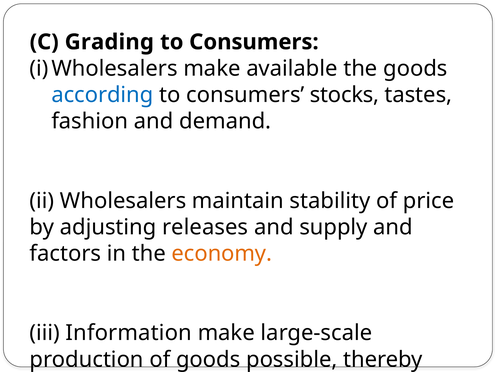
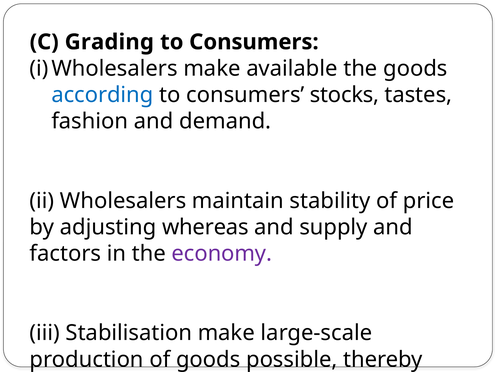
releases: releases -> whereas
economy colour: orange -> purple
Information: Information -> Stabilisation
